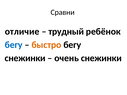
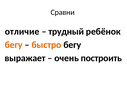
бегу at (14, 45) colour: blue -> orange
снежинки at (25, 58): снежинки -> выражает
очень снежинки: снежинки -> построить
